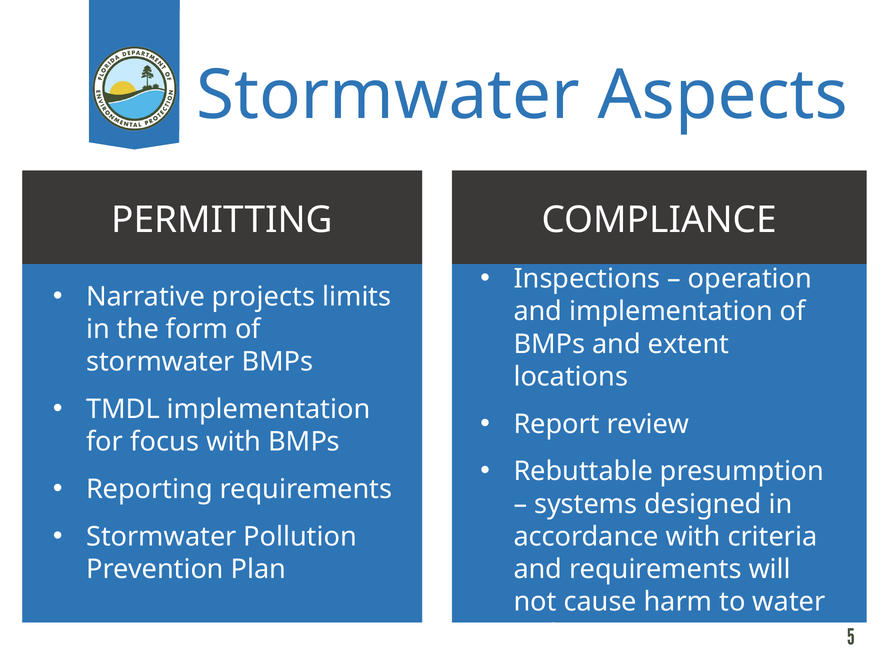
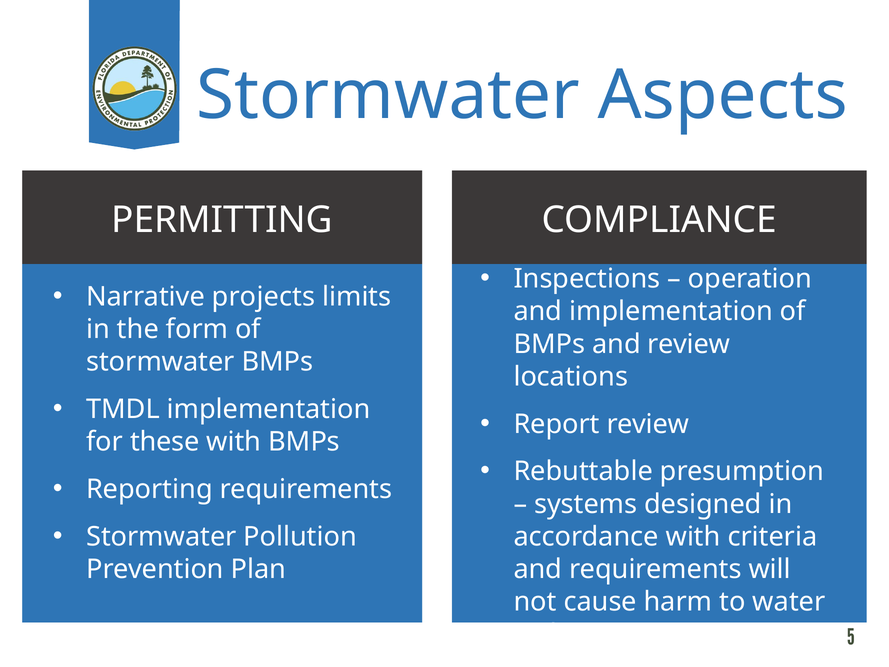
and extent: extent -> review
focus: focus -> these
